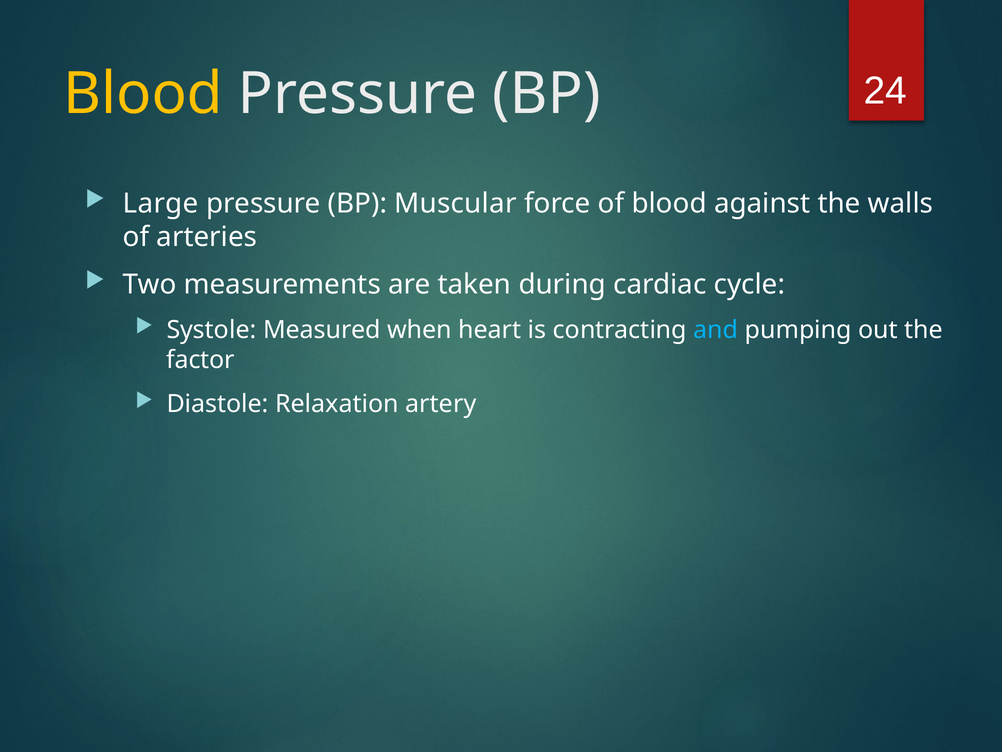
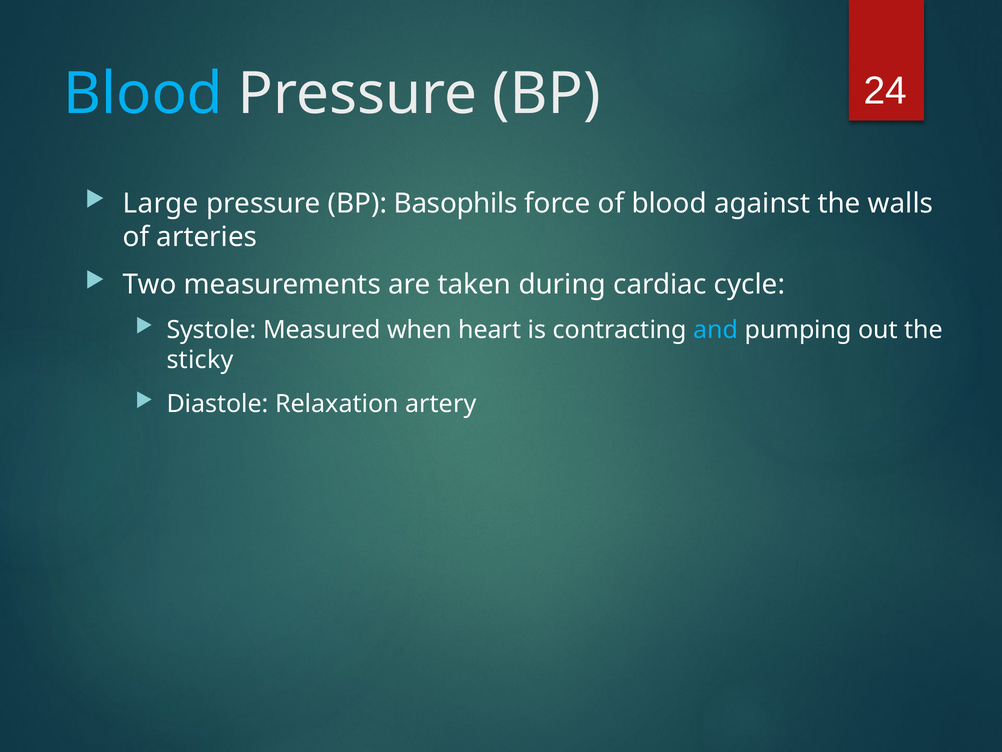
Blood at (143, 94) colour: yellow -> light blue
Muscular: Muscular -> Basophils
factor: factor -> sticky
